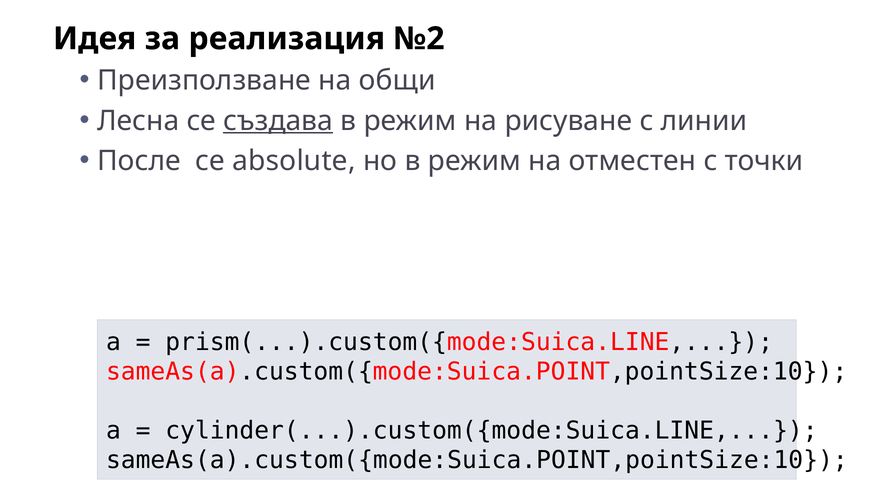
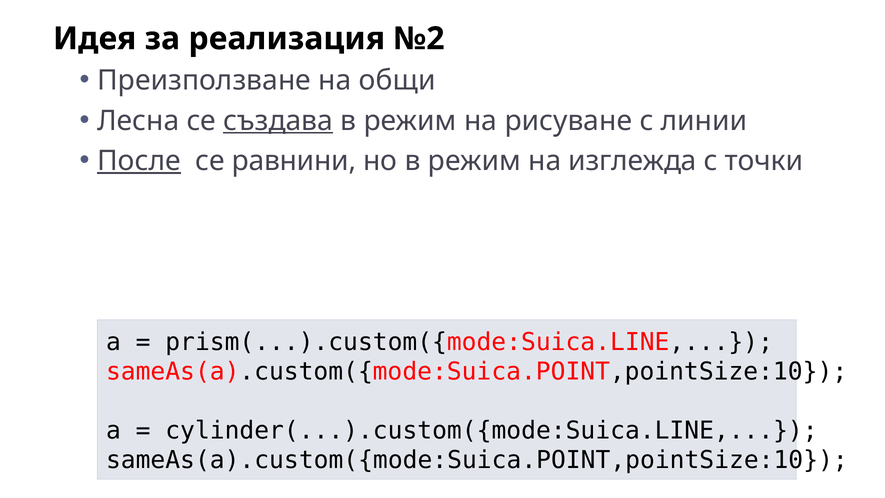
После underline: none -> present
absolute: absolute -> равнини
отместен: отместен -> изглежда
